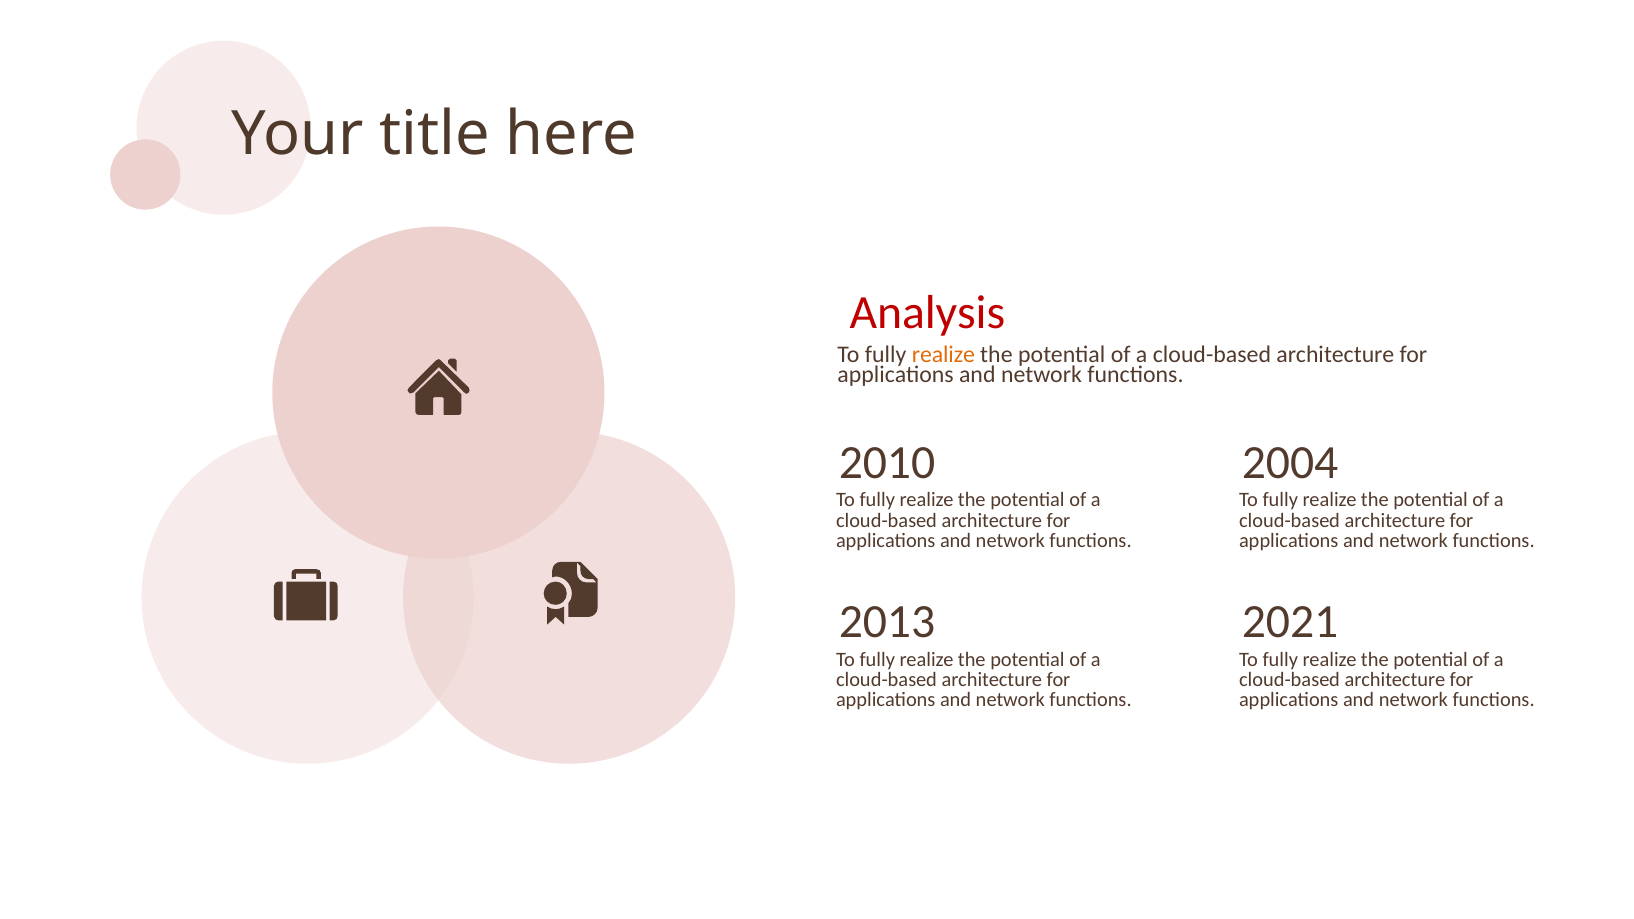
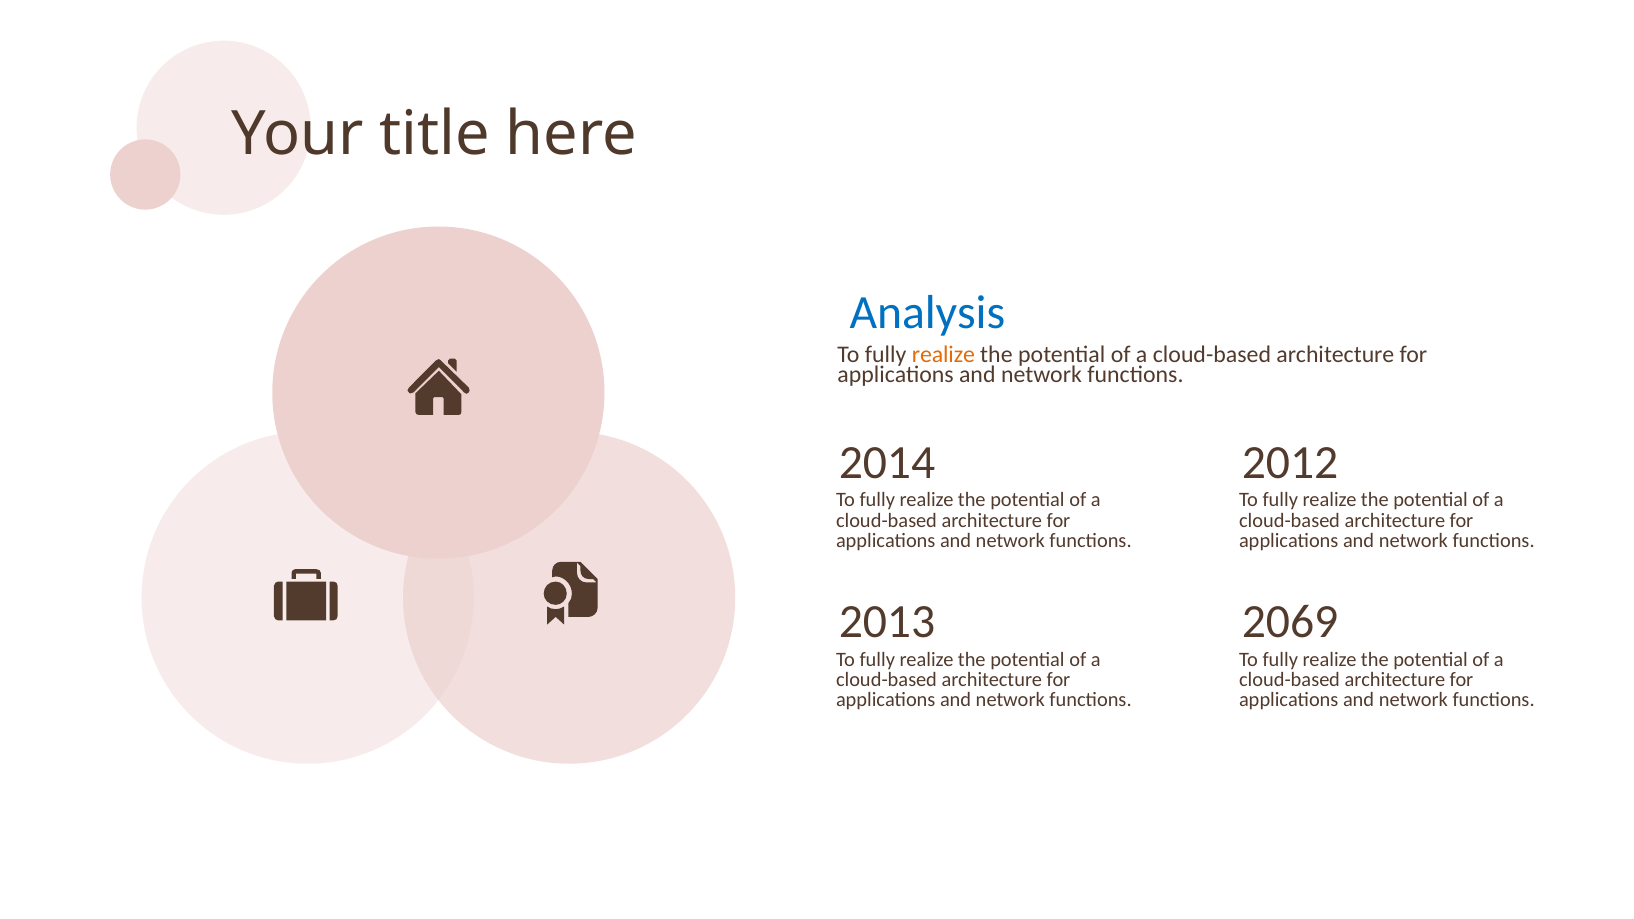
Analysis colour: red -> blue
2010: 2010 -> 2014
2004: 2004 -> 2012
2021: 2021 -> 2069
